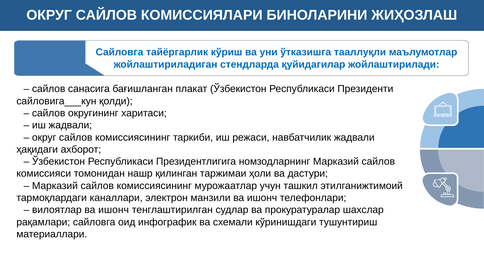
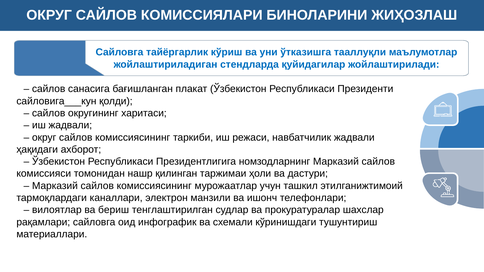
вилоятлар ва ишонч: ишонч -> бериш
